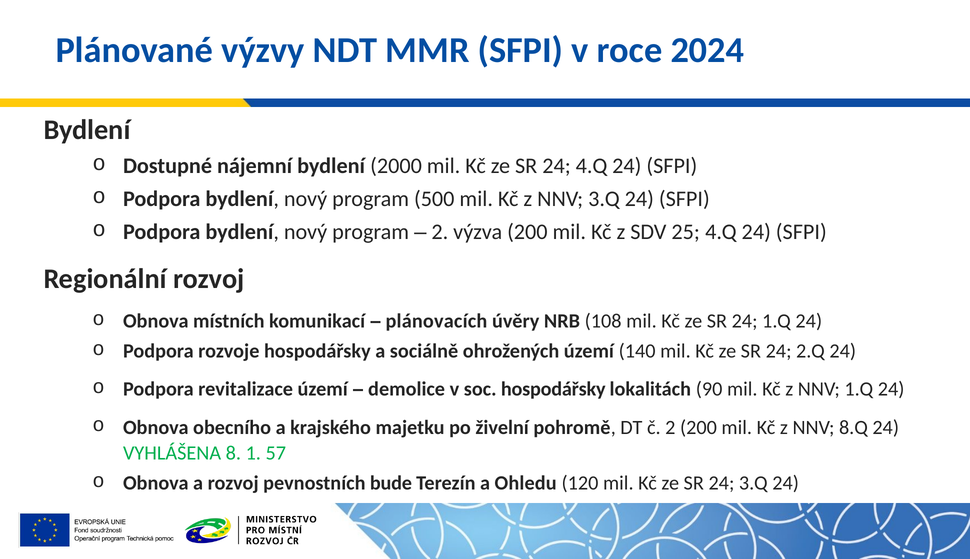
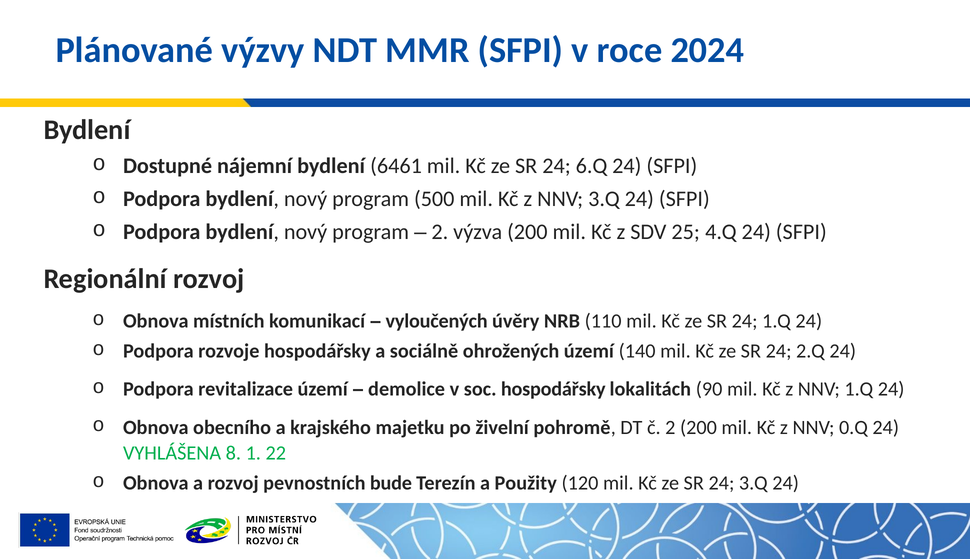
2000: 2000 -> 6461
24 4.Q: 4.Q -> 6.Q
plánovacích: plánovacích -> vyloučených
108: 108 -> 110
8.Q: 8.Q -> 0.Q
57: 57 -> 22
Ohledu: Ohledu -> Použity
